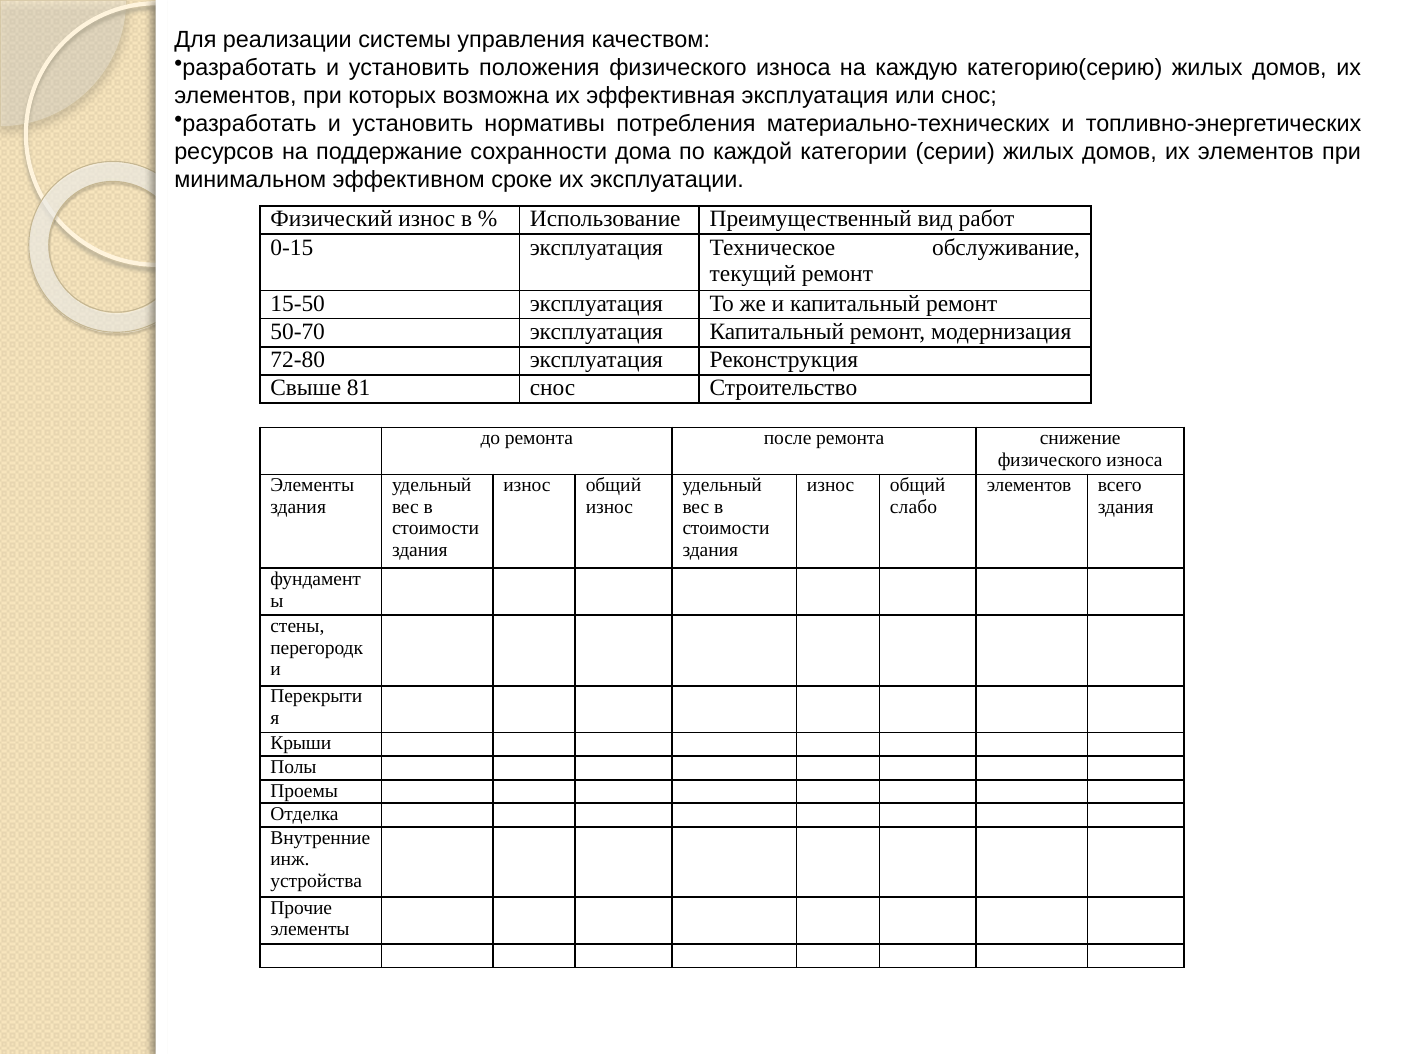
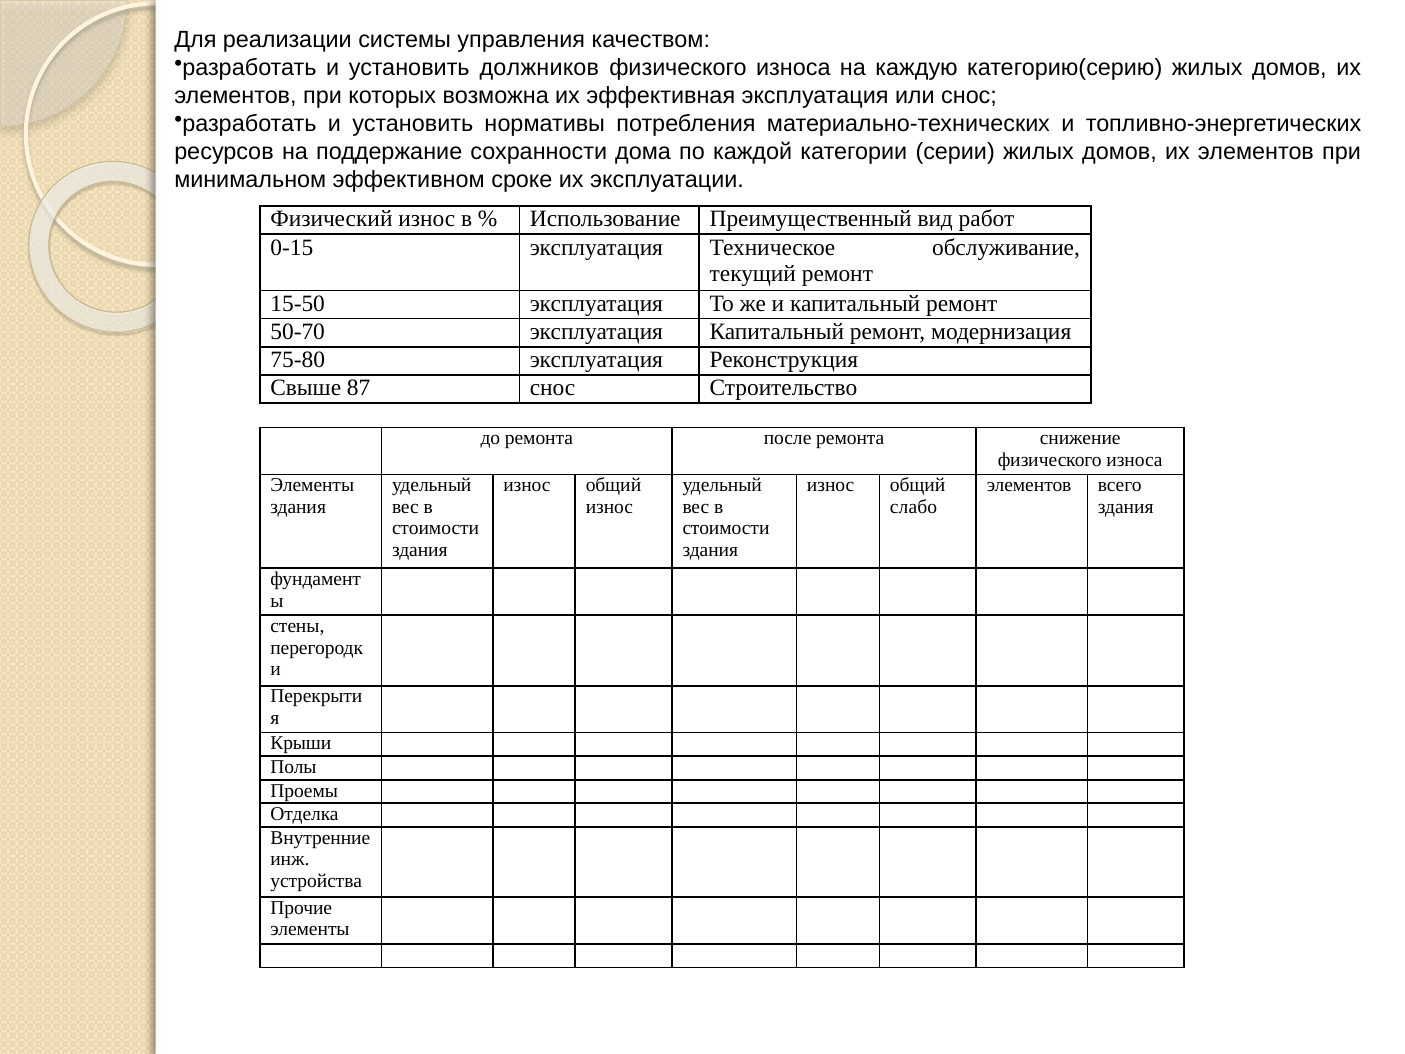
положения: положения -> должников
72-80: 72-80 -> 75-80
81: 81 -> 87
